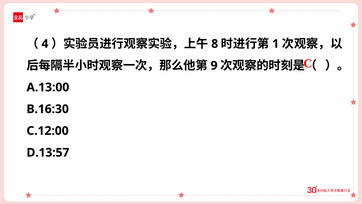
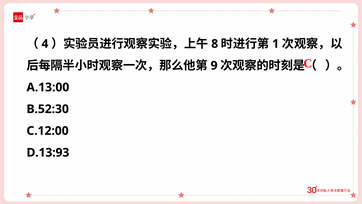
B.16:30: B.16:30 -> B.52:30
D.13:57: D.13:57 -> D.13:93
